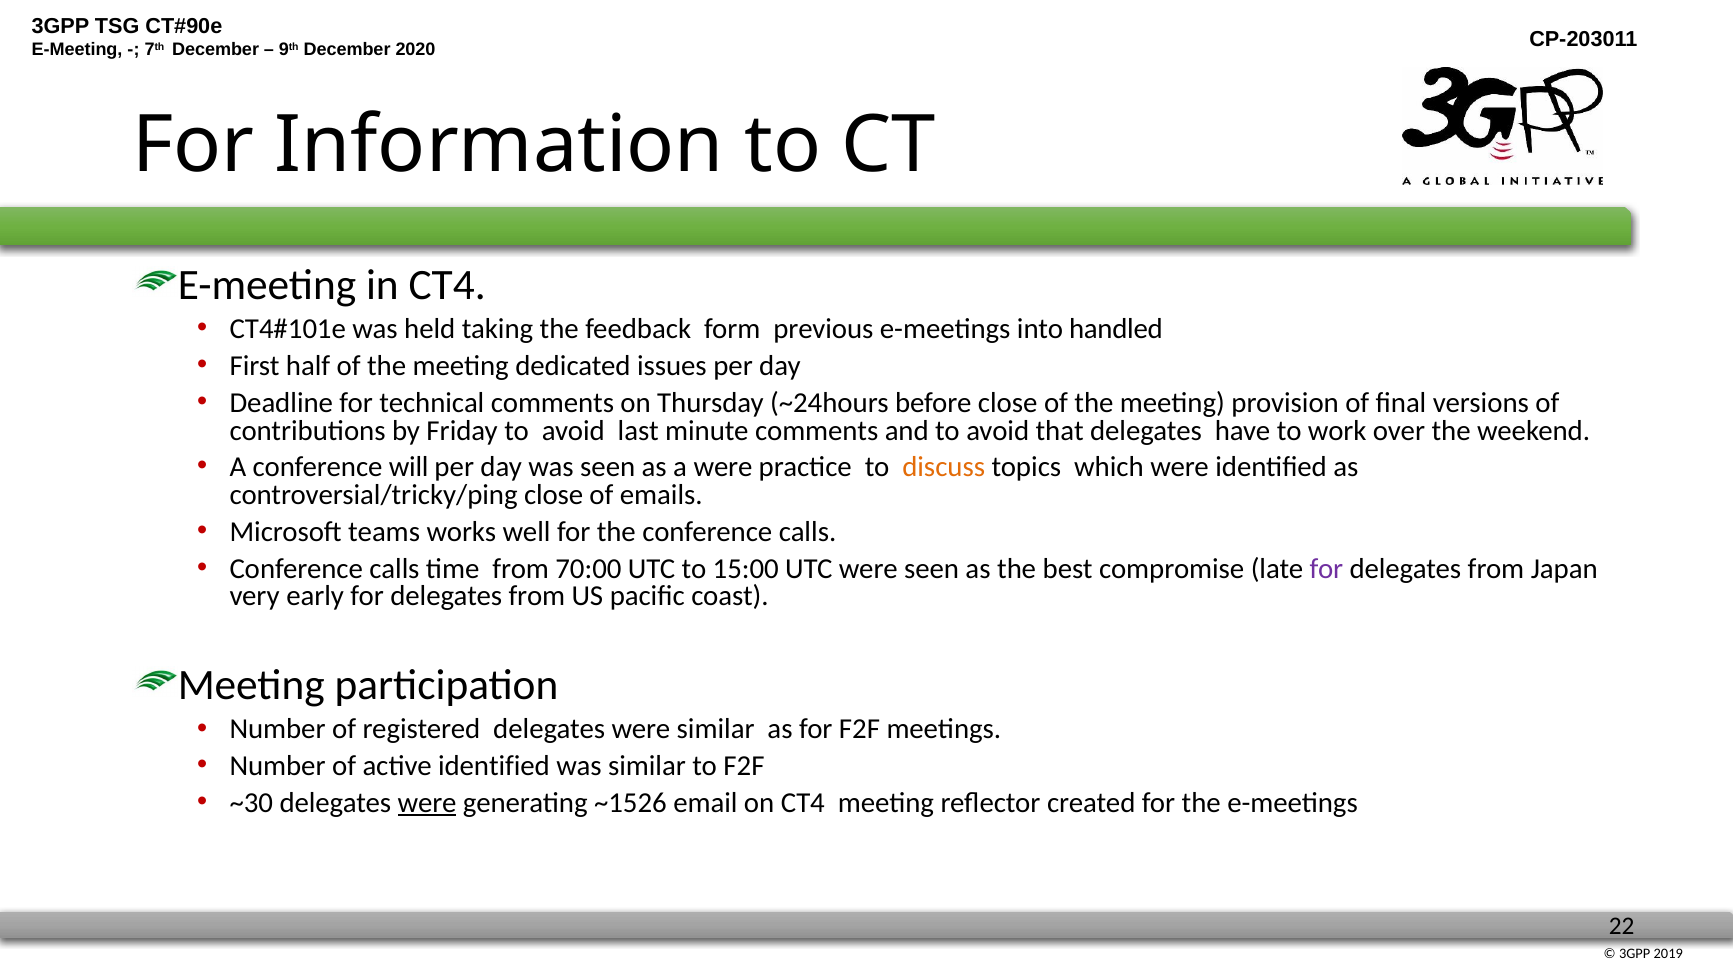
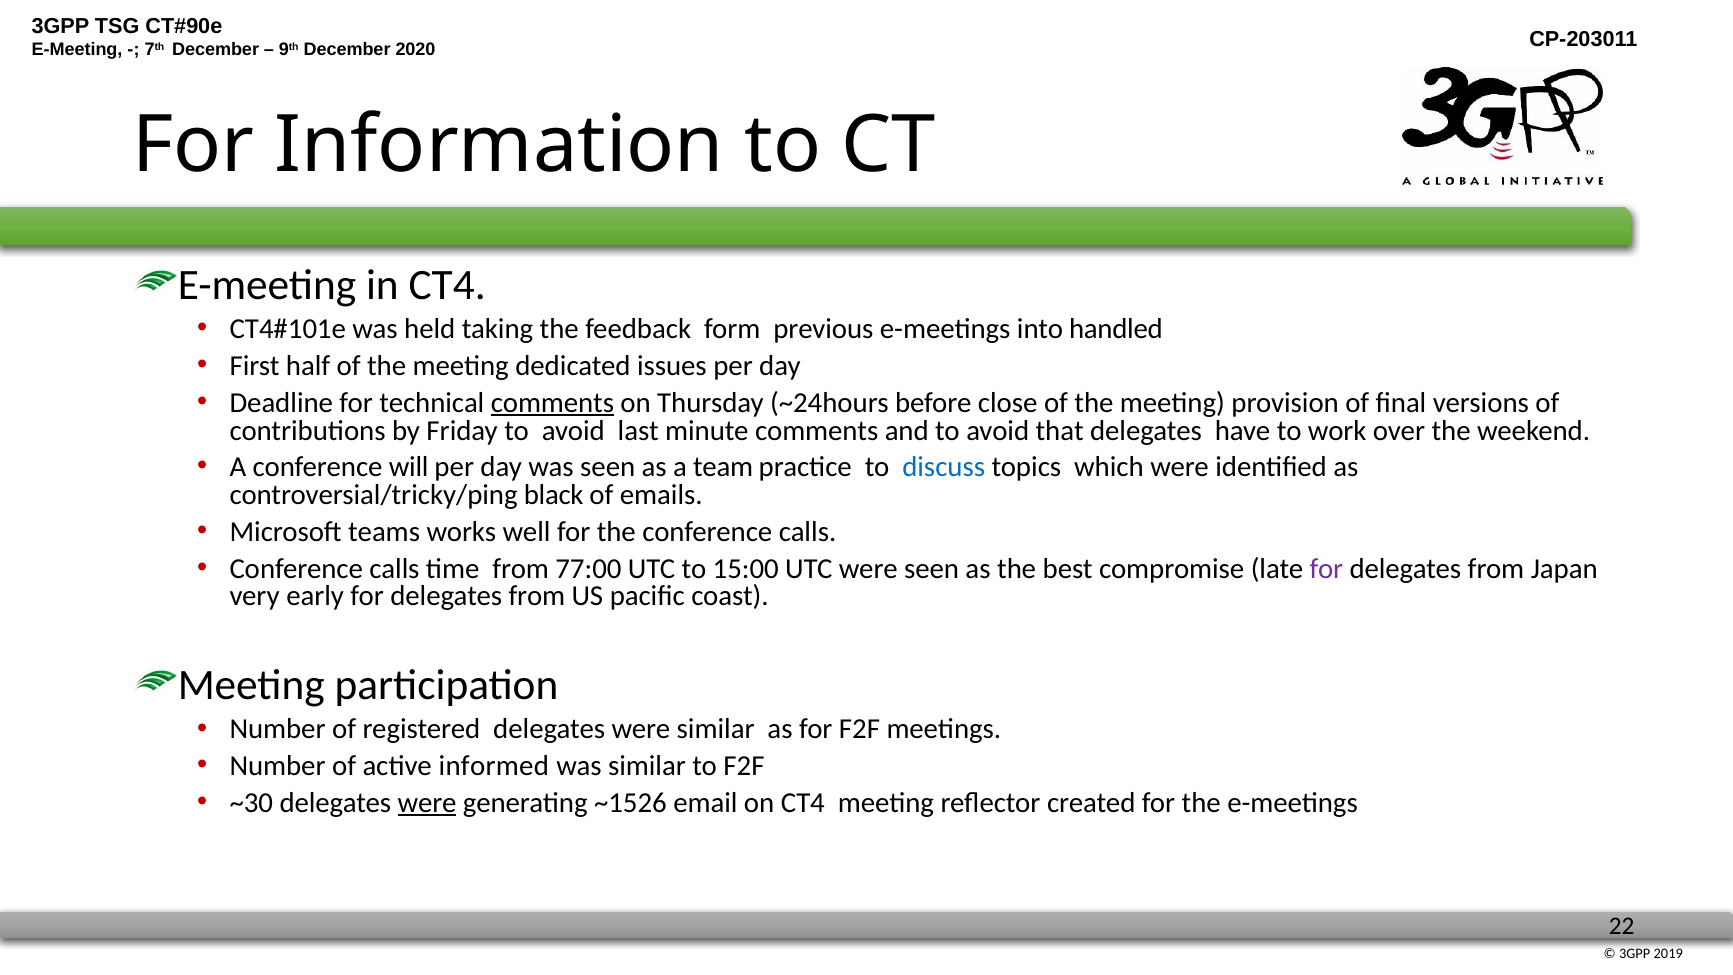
comments at (552, 403) underline: none -> present
a were: were -> team
discuss colour: orange -> blue
controversial/tricky/ping close: close -> black
70:00: 70:00 -> 77:00
active identified: identified -> informed
